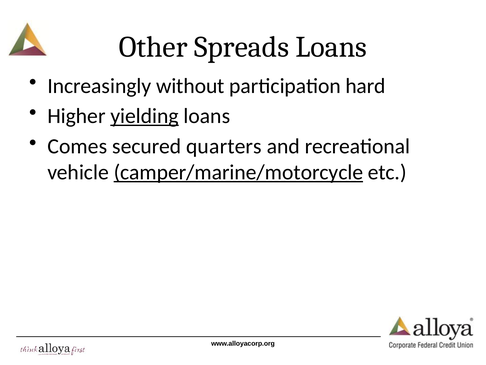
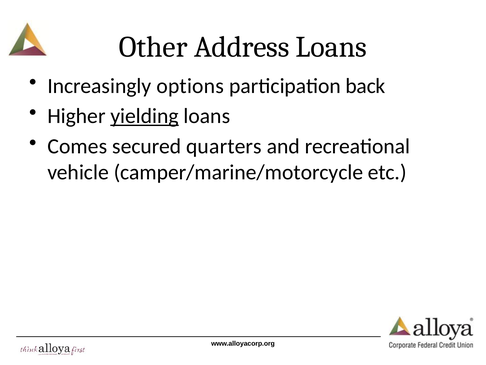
Spreads: Spreads -> Address
without: without -> options
hard: hard -> back
camper/marine/motorcycle underline: present -> none
